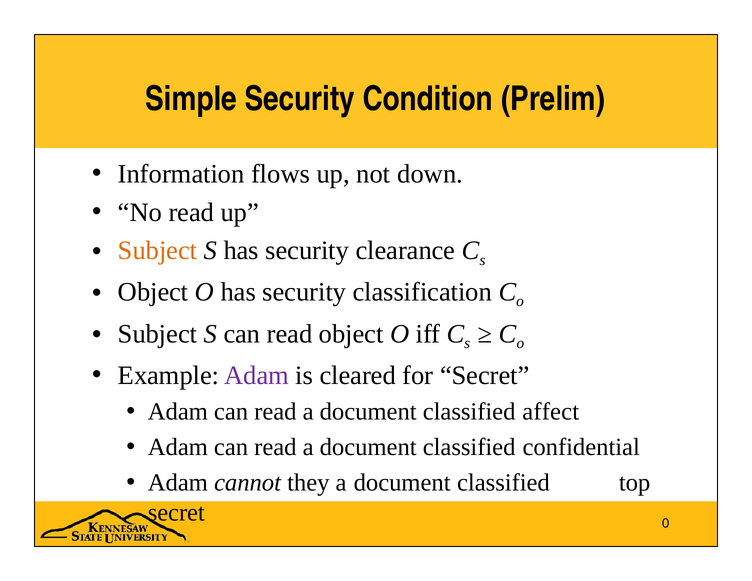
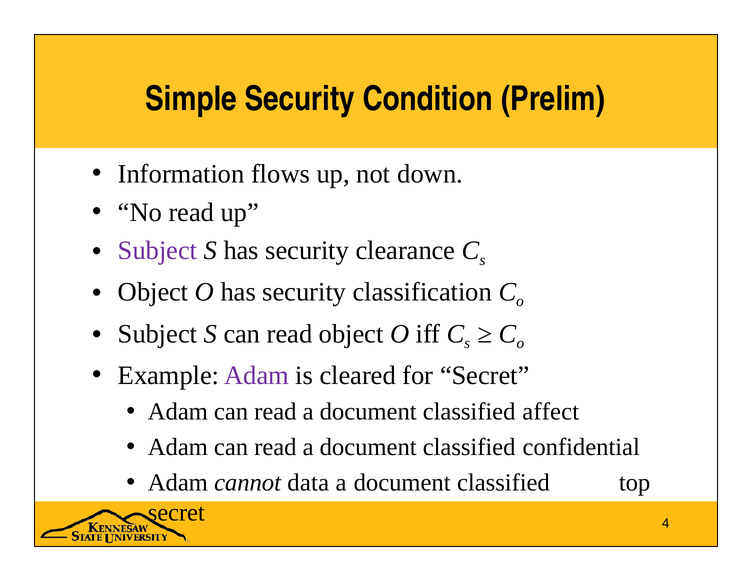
Subject at (158, 251) colour: orange -> purple
they: they -> data
0: 0 -> 4
